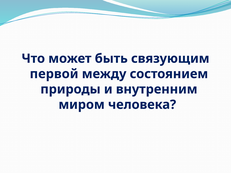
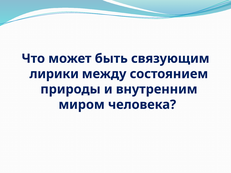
первой: первой -> лирики
